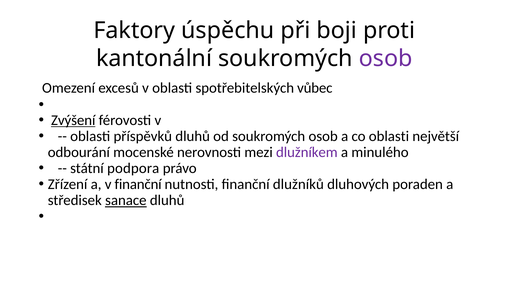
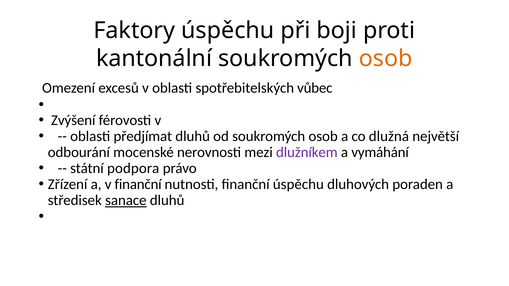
osob at (386, 59) colour: purple -> orange
Zvýšení underline: present -> none
příspěvků: příspěvků -> předjímat
co oblasti: oblasti -> dlužná
minulého: minulého -> vymáhání
finanční dlužníků: dlužníků -> úspěchu
